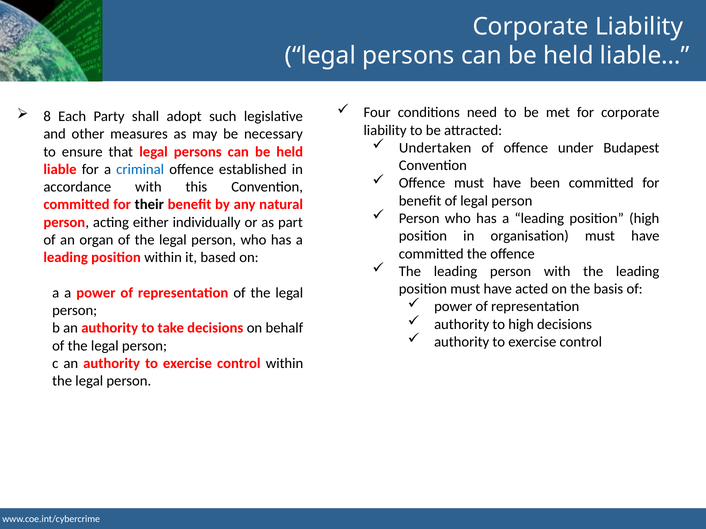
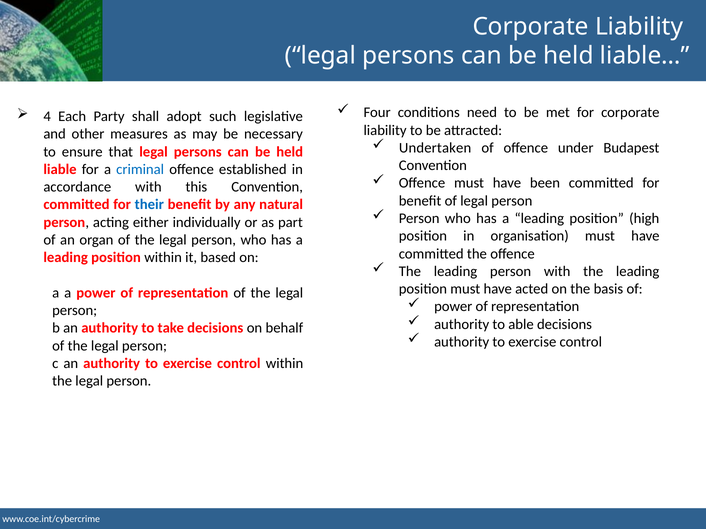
8: 8 -> 4
their colour: black -> blue
to high: high -> able
